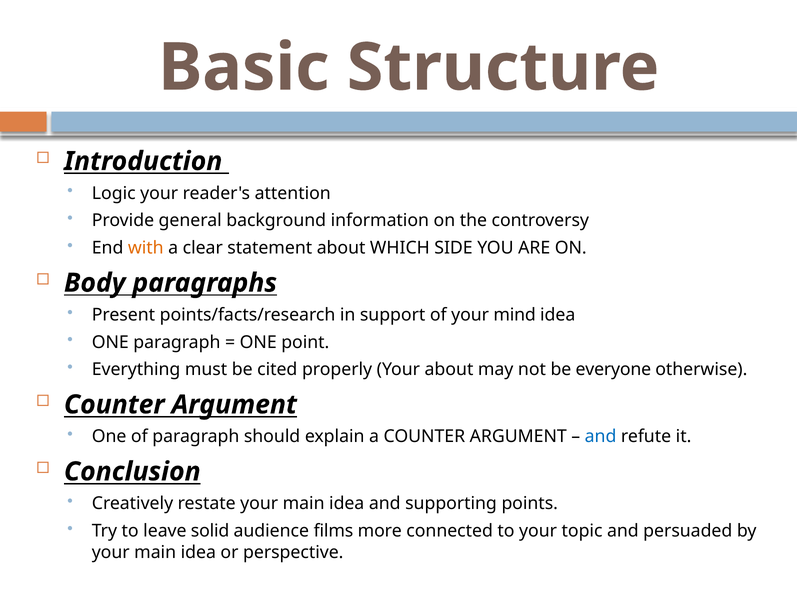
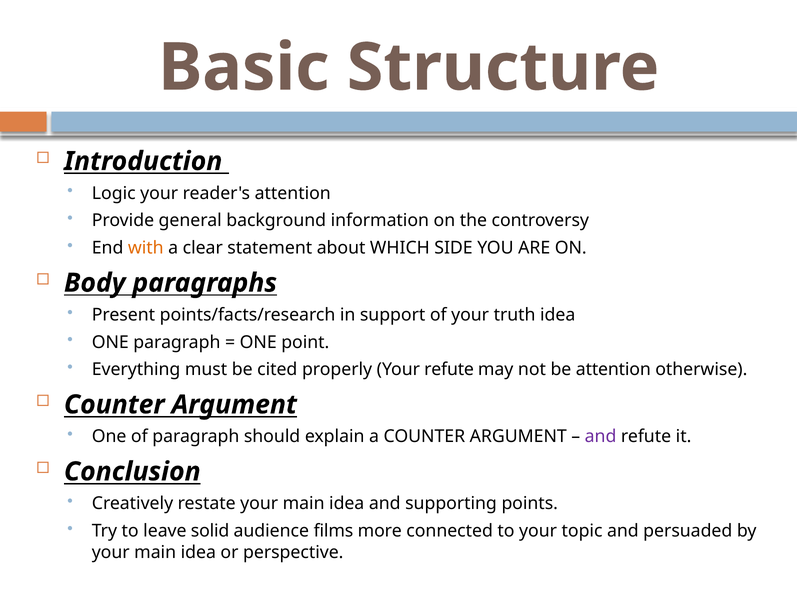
mind: mind -> truth
Your about: about -> refute
be everyone: everyone -> attention
and at (601, 436) colour: blue -> purple
